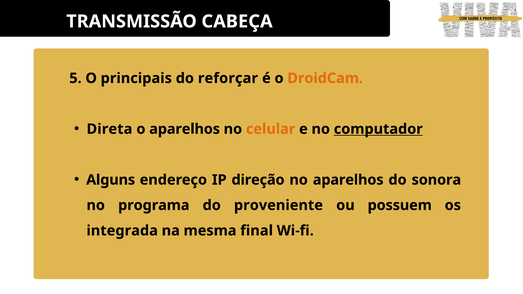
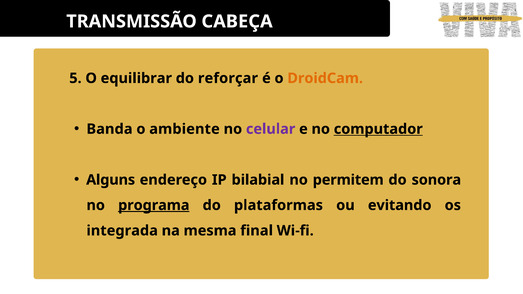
principais: principais -> equilibrar
Direta: Direta -> Banda
o aparelhos: aparelhos -> ambiente
celular colour: orange -> purple
direção: direção -> bilabial
no aparelhos: aparelhos -> permitem
programa underline: none -> present
proveniente: proveniente -> plataformas
possuem: possuem -> evitando
